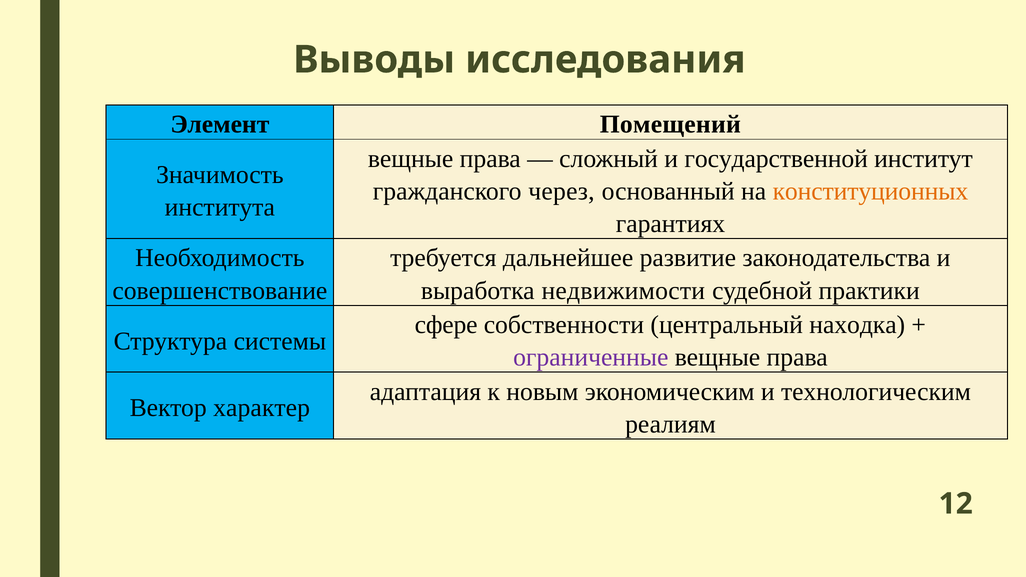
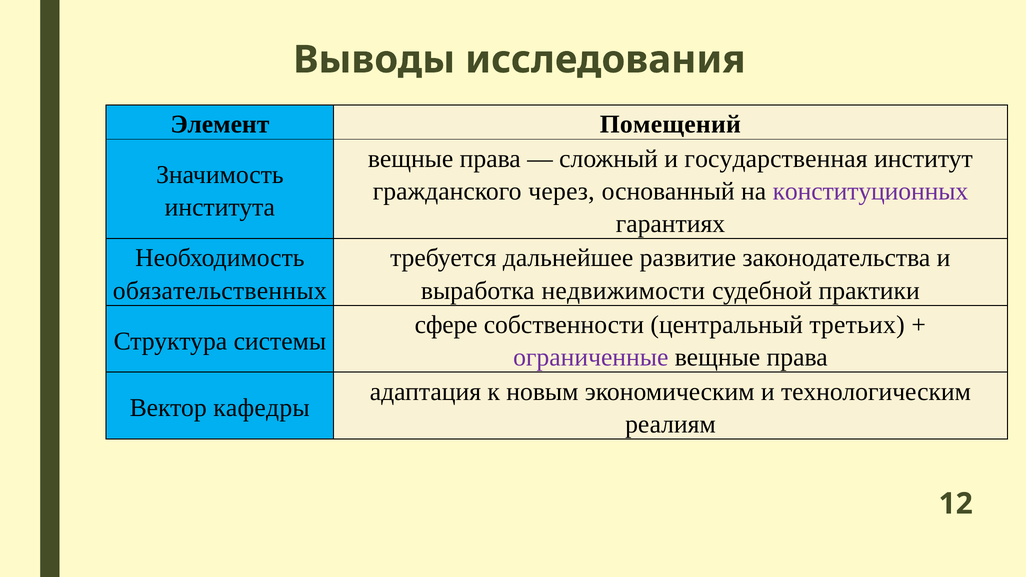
государственной: государственной -> государственная
конституционных colour: orange -> purple
совершенствование: совершенствование -> обязательственных
находка: находка -> третьих
характер: характер -> кафедры
